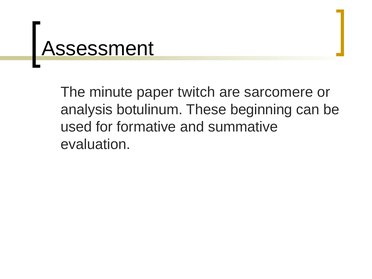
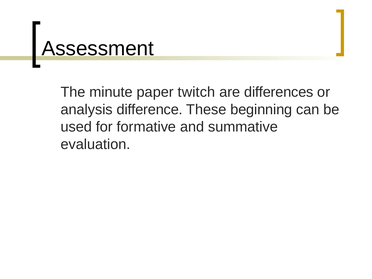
sarcomere: sarcomere -> differences
botulinum: botulinum -> difference
